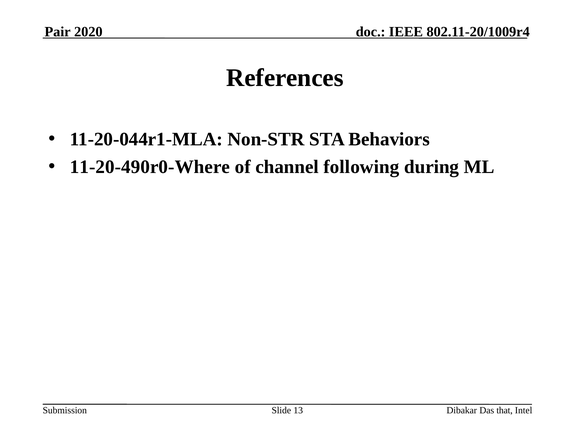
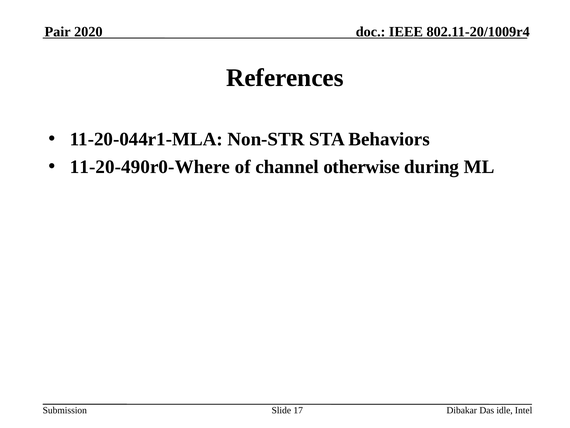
following: following -> otherwise
13: 13 -> 17
that: that -> idle
